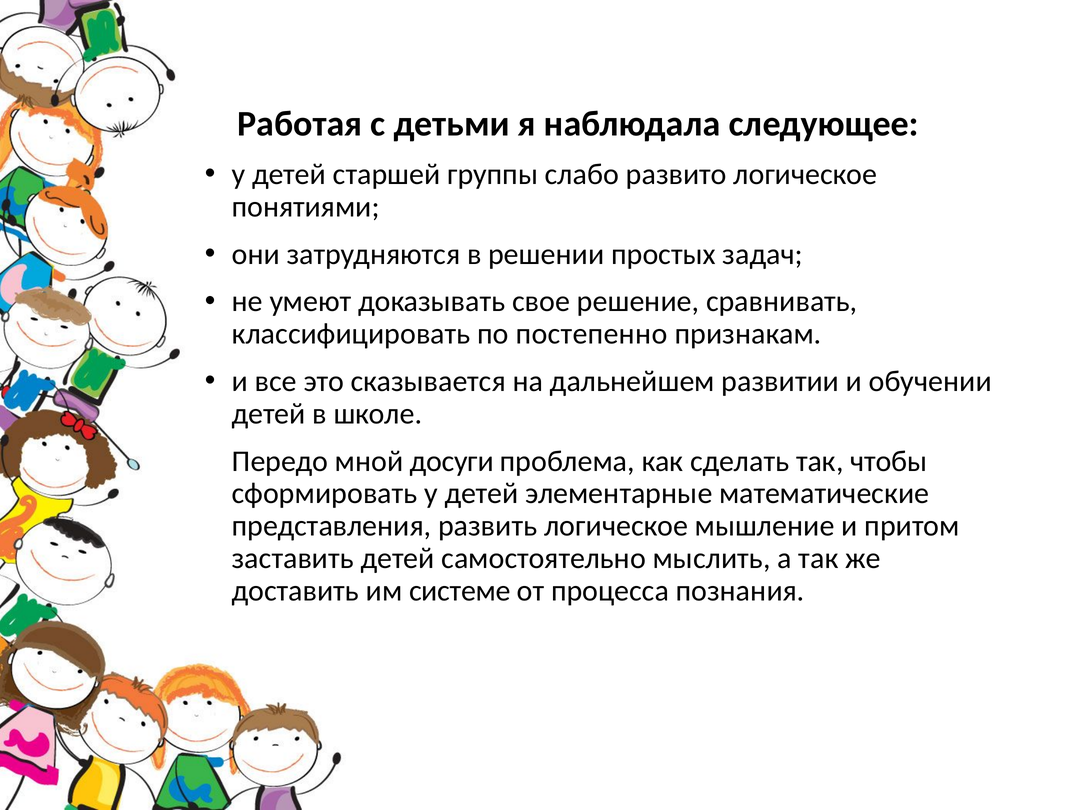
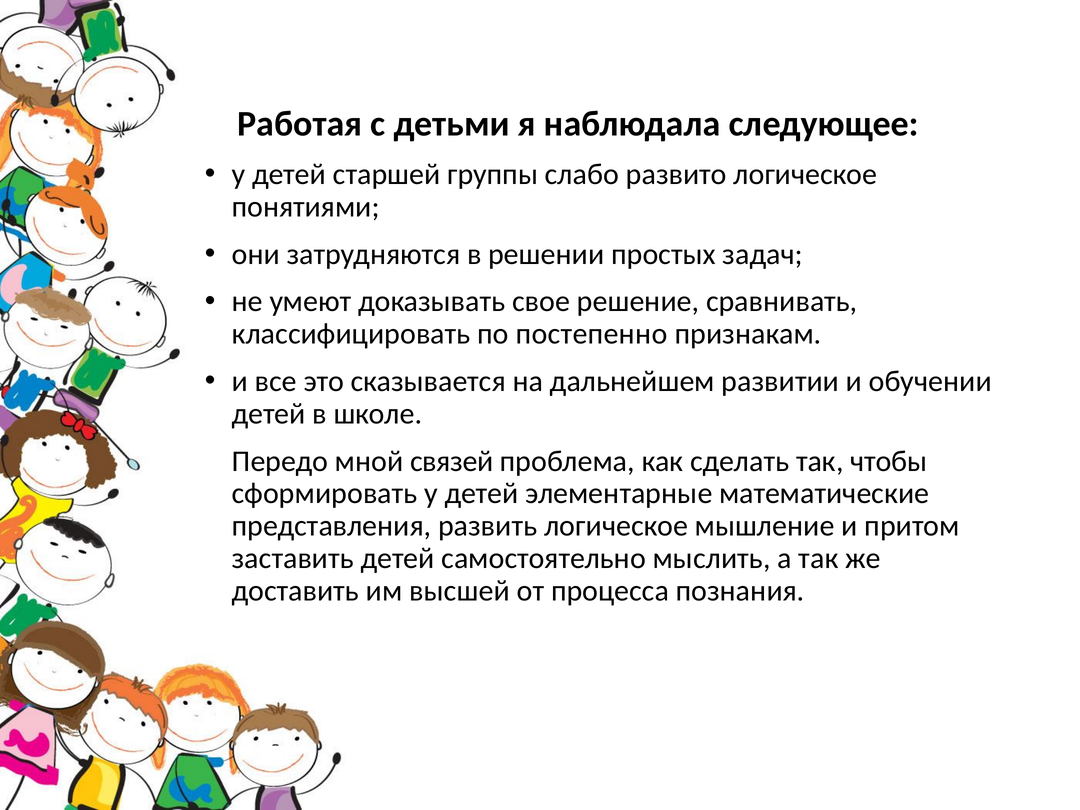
досуги: досуги -> связей
системе: системе -> высшей
